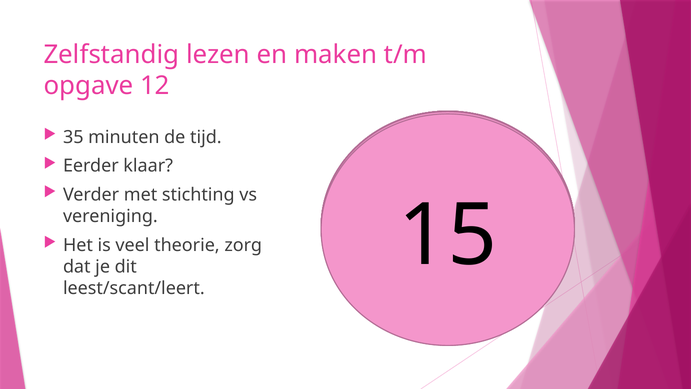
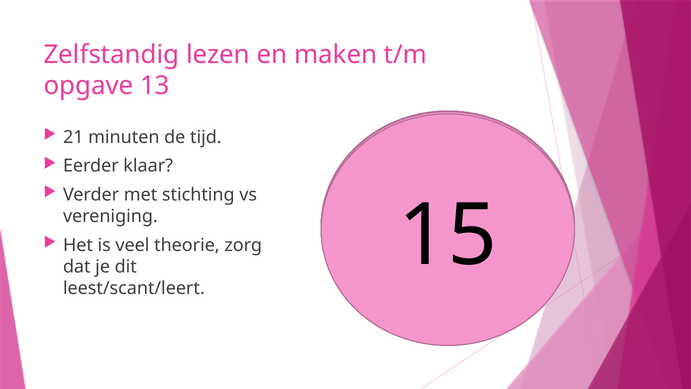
opgave 12: 12 -> 13
35: 35 -> 21
